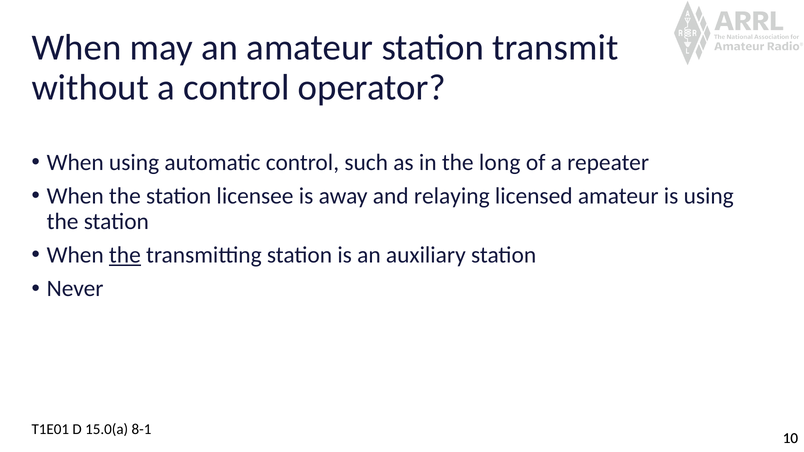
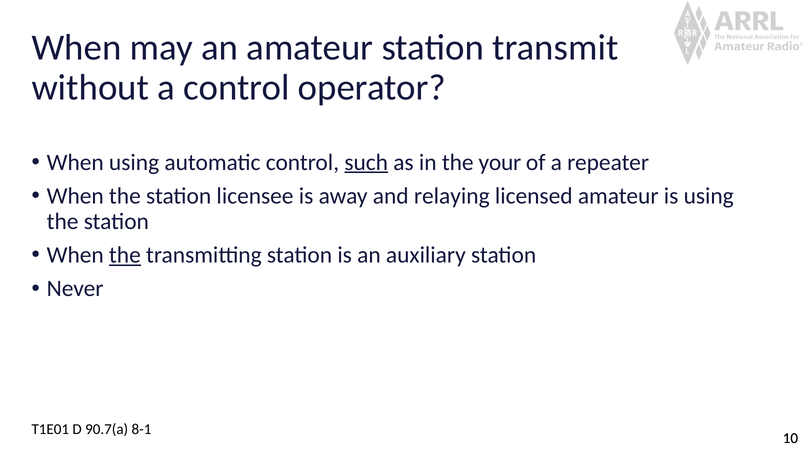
such underline: none -> present
long: long -> your
15.0(a: 15.0(a -> 90.7(a
